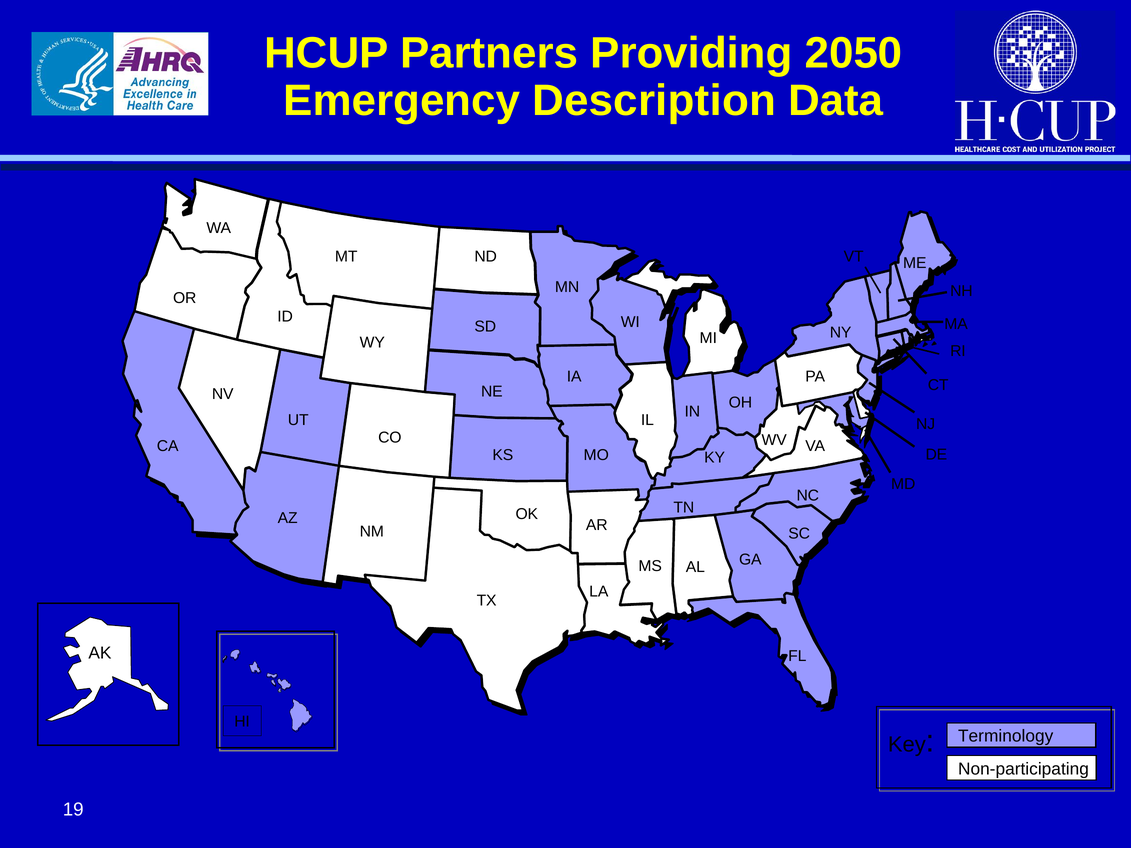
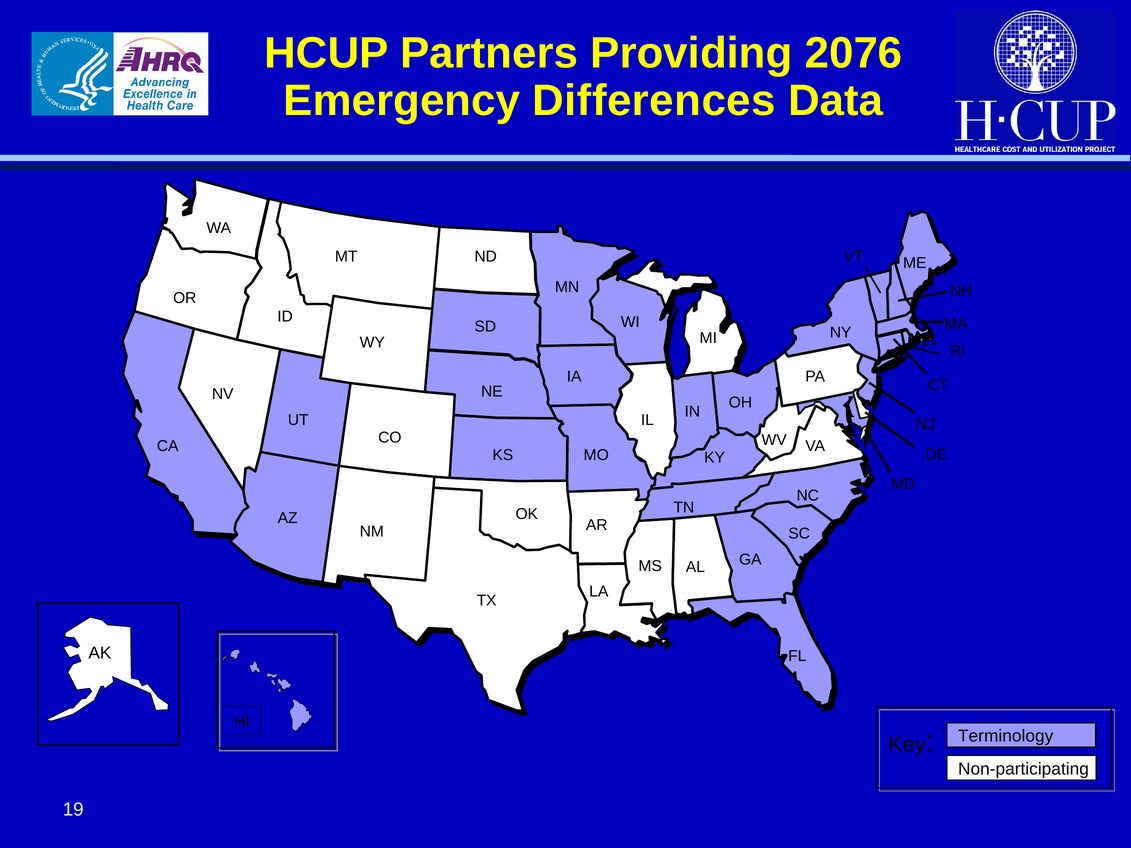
2050: 2050 -> 2076
Description: Description -> Differences
